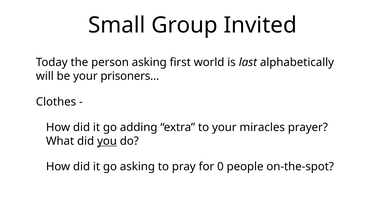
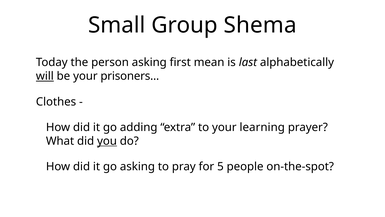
Invited: Invited -> Shema
world: world -> mean
will underline: none -> present
miracles: miracles -> learning
0: 0 -> 5
